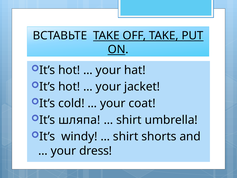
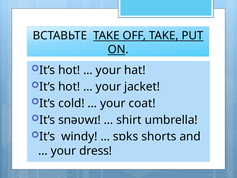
шляпа: шляпа -> snəʋwɪ
shirt at (126, 136): shirt -> sɒks
